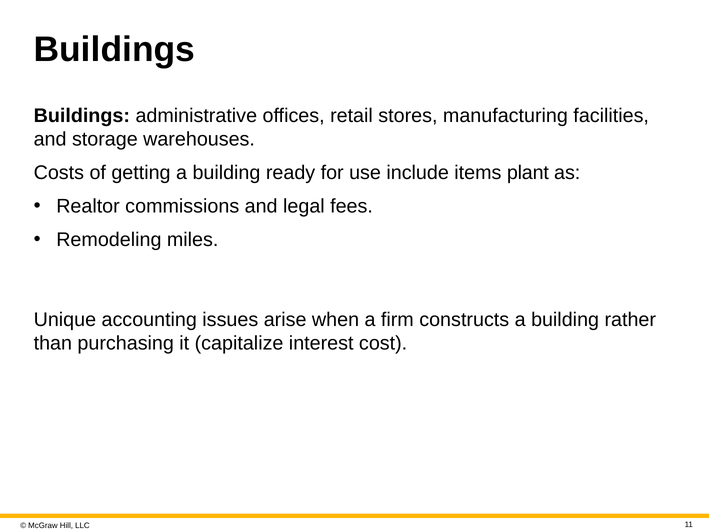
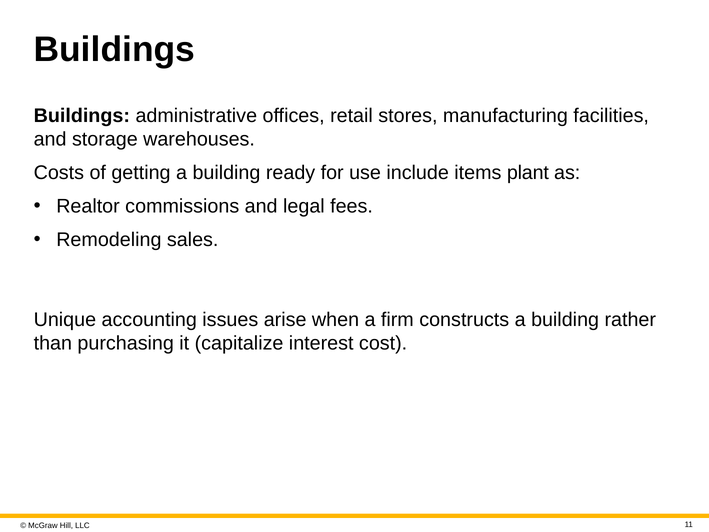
miles: miles -> sales
